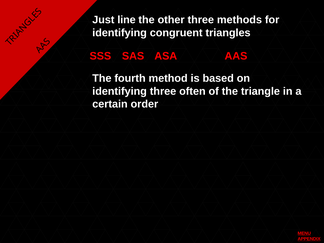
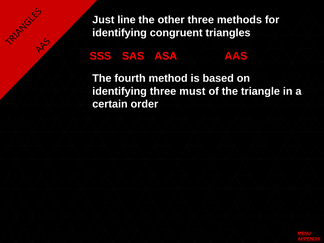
often: often -> must
